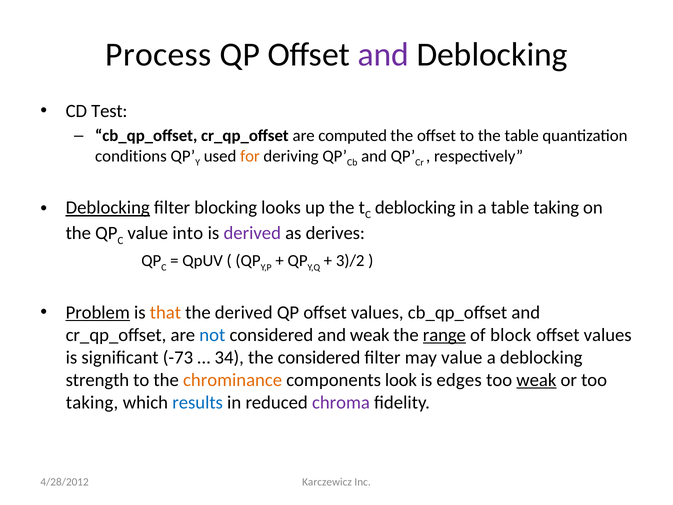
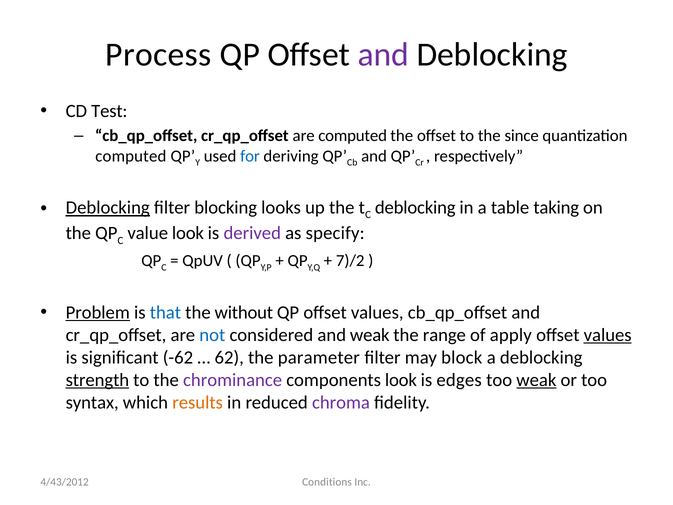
the table: table -> since
conditions at (131, 156): conditions -> computed
for colour: orange -> blue
value into: into -> look
derives: derives -> specify
3)/2: 3)/2 -> 7)/2
that colour: orange -> blue
the derived: derived -> without
range underline: present -> none
block: block -> apply
values at (608, 335) underline: none -> present
-73: -73 -> -62
34: 34 -> 62
the considered: considered -> parameter
may value: value -> block
strength underline: none -> present
chrominance colour: orange -> purple
taking at (92, 402): taking -> syntax
results colour: blue -> orange
Karczewicz: Karczewicz -> Conditions
4/28/2012: 4/28/2012 -> 4/43/2012
